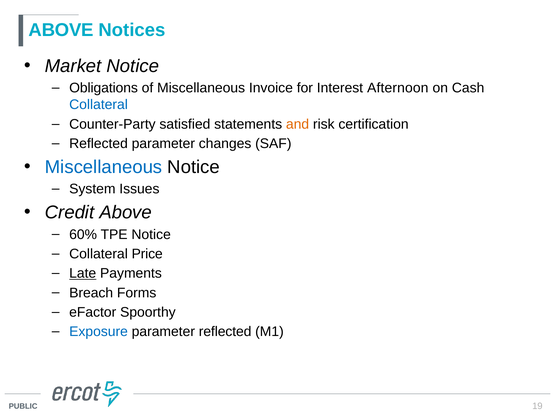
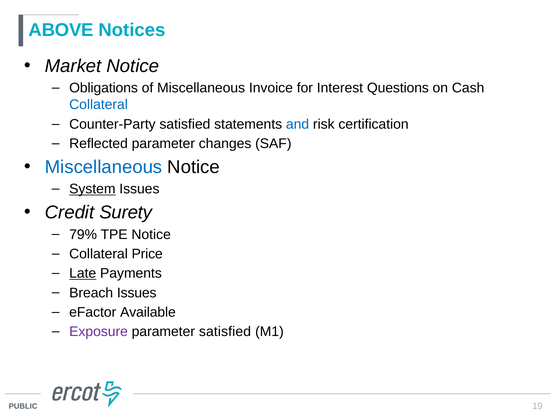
Afternoon: Afternoon -> Questions
and colour: orange -> blue
System underline: none -> present
Credit Above: Above -> Surety
60%: 60% -> 79%
Breach Forms: Forms -> Issues
Spoorthy: Spoorthy -> Available
Exposure colour: blue -> purple
parameter reflected: reflected -> satisfied
